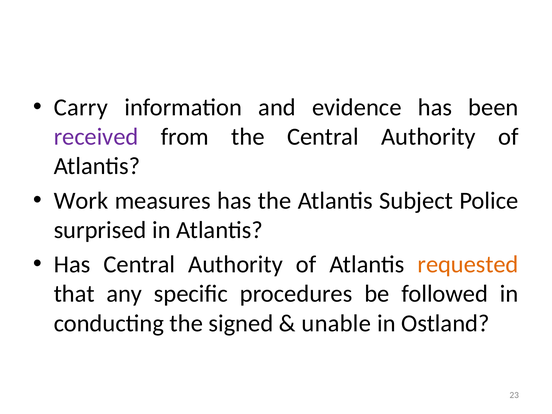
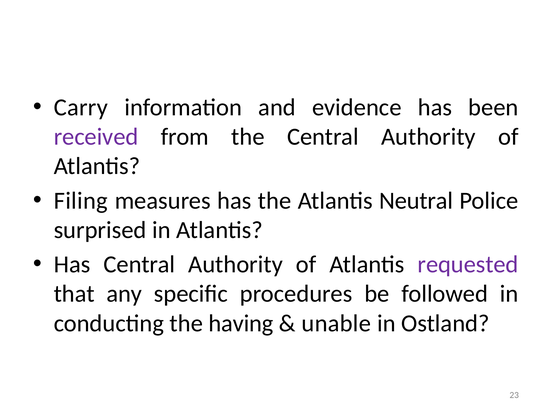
Work: Work -> Filing
Subject: Subject -> Neutral
requested colour: orange -> purple
signed: signed -> having
